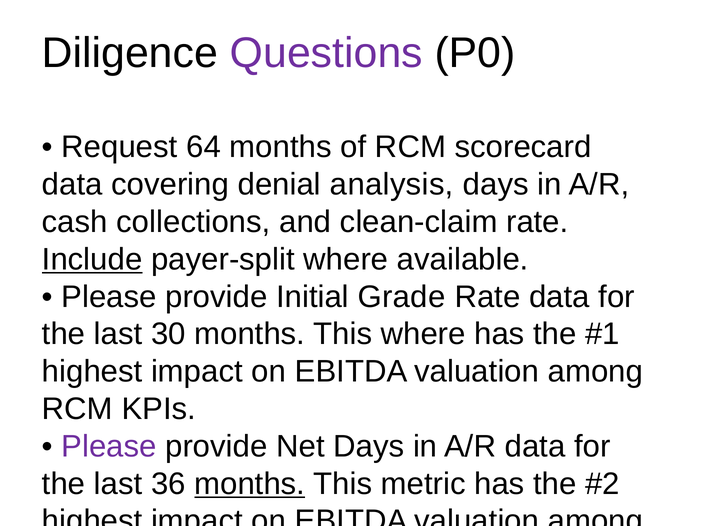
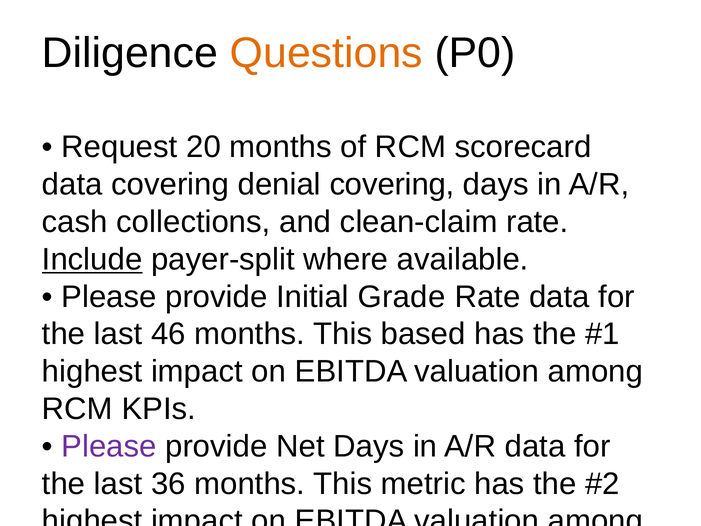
Questions colour: purple -> orange
64: 64 -> 20
denial analysis: analysis -> covering
30: 30 -> 46
This where: where -> based
months at (250, 484) underline: present -> none
